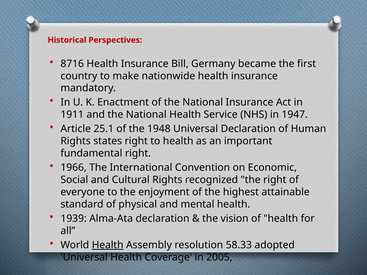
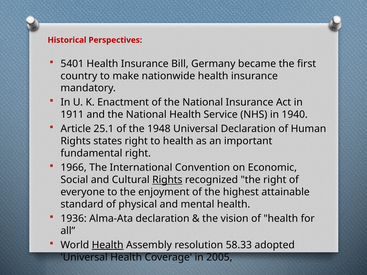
8716: 8716 -> 5401
1947: 1947 -> 1940
Rights at (167, 180) underline: none -> present
1939: 1939 -> 1936
